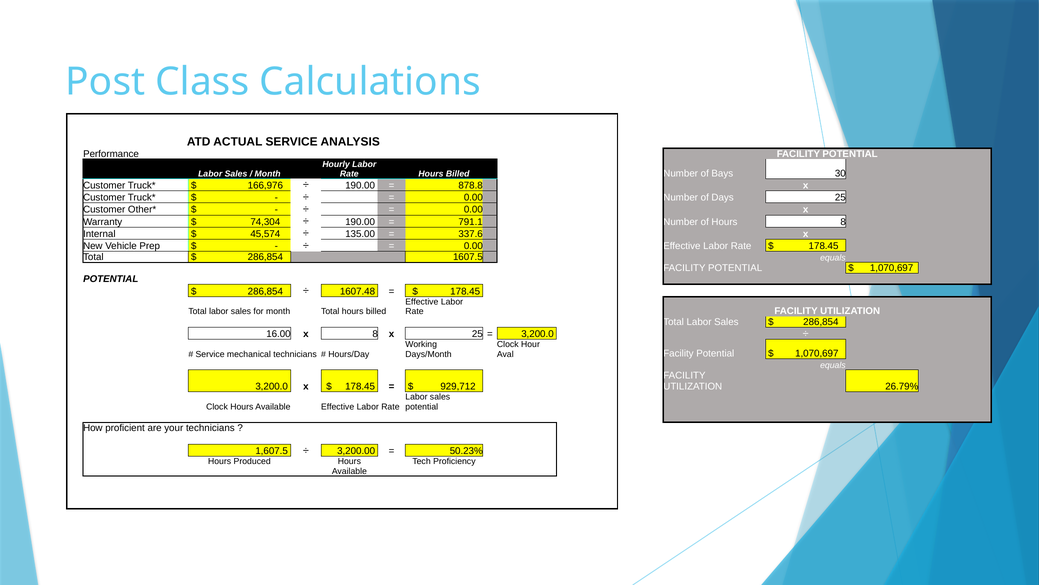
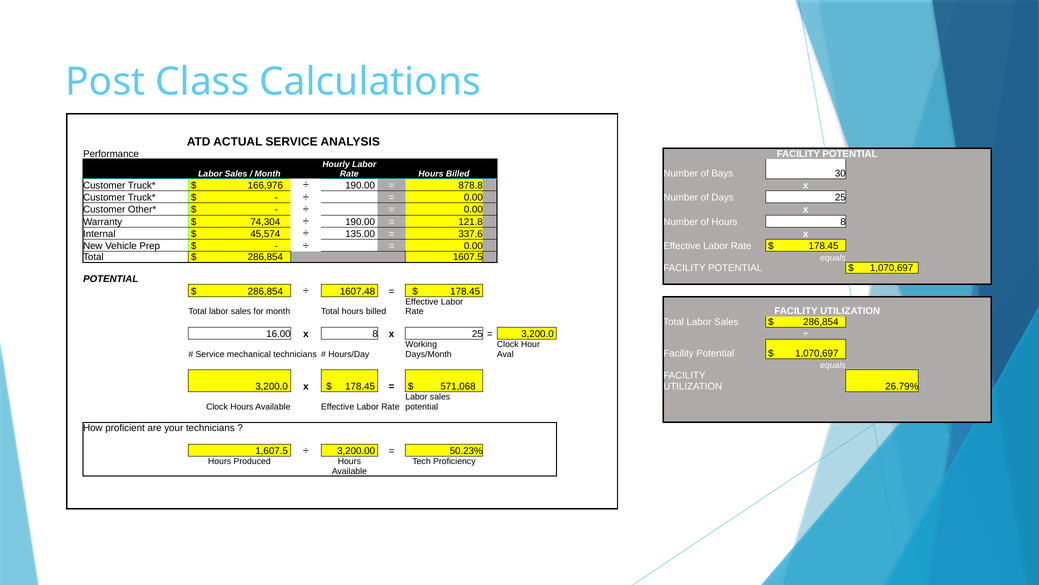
791.1: 791.1 -> 121.8
929,712: 929,712 -> 571,068
